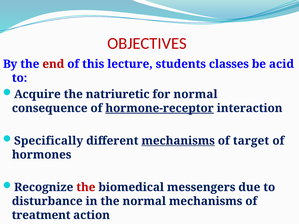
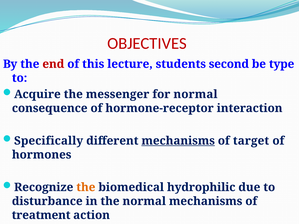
classes: classes -> second
acid: acid -> type
natriuretic: natriuretic -> messenger
hormone-receptor underline: present -> none
the at (86, 187) colour: red -> orange
messengers: messengers -> hydrophilic
